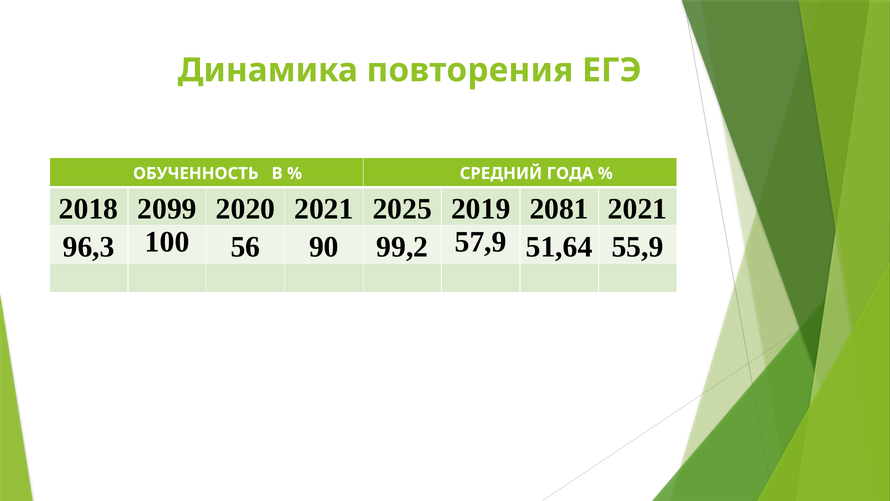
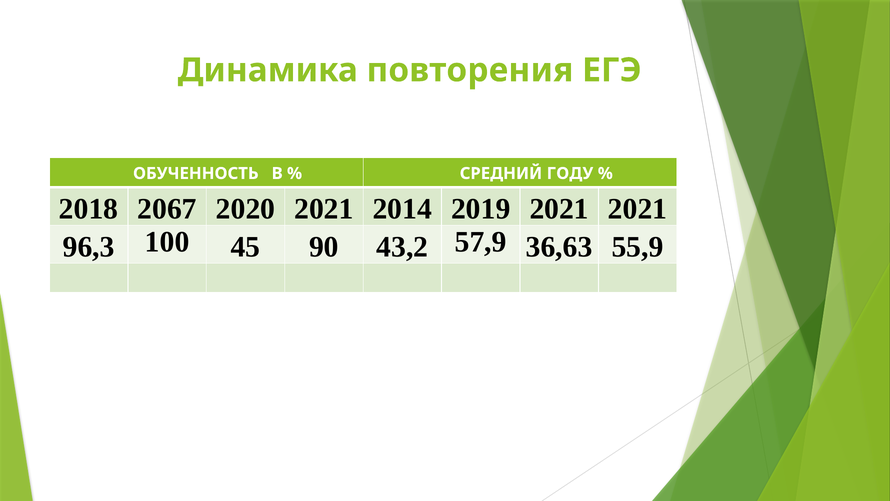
ГОДА: ГОДА -> ГОДУ
2099: 2099 -> 2067
2025: 2025 -> 2014
2019 2081: 2081 -> 2021
56: 56 -> 45
99,2: 99,2 -> 43,2
51,64: 51,64 -> 36,63
